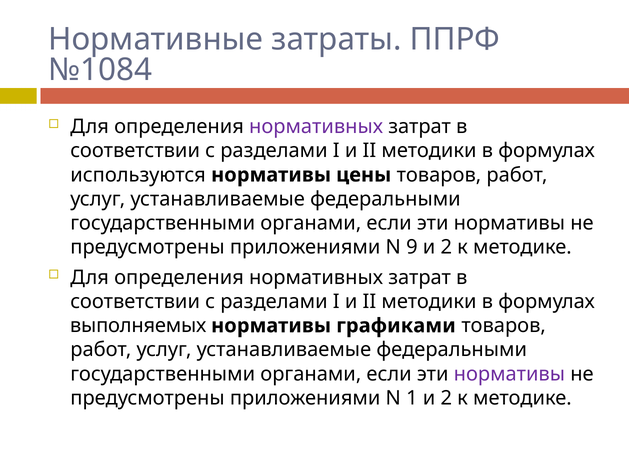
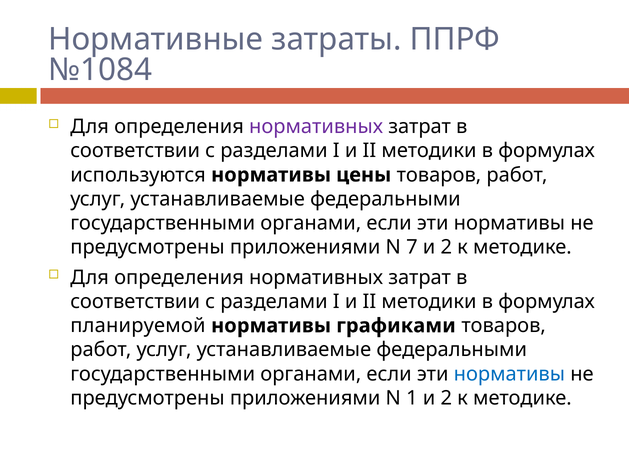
9: 9 -> 7
выполняемых: выполняемых -> планируемой
нормативы at (509, 374) colour: purple -> blue
